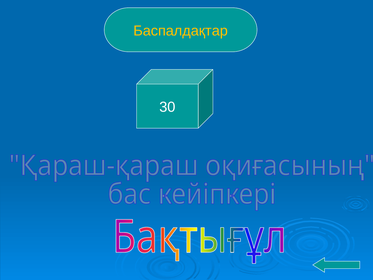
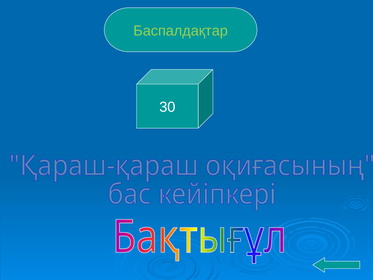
Баспалдақтар colour: yellow -> light green
